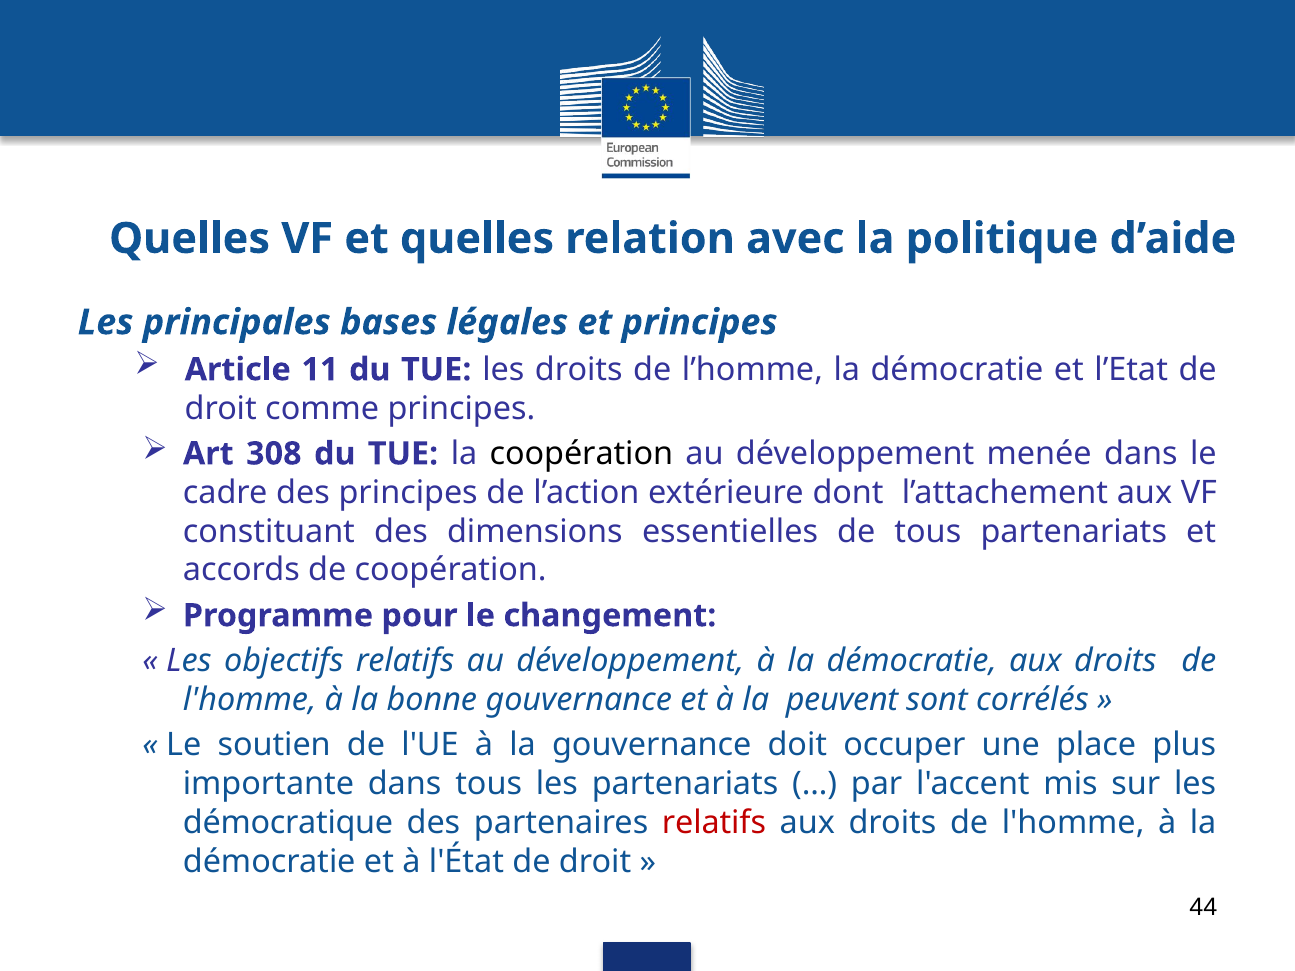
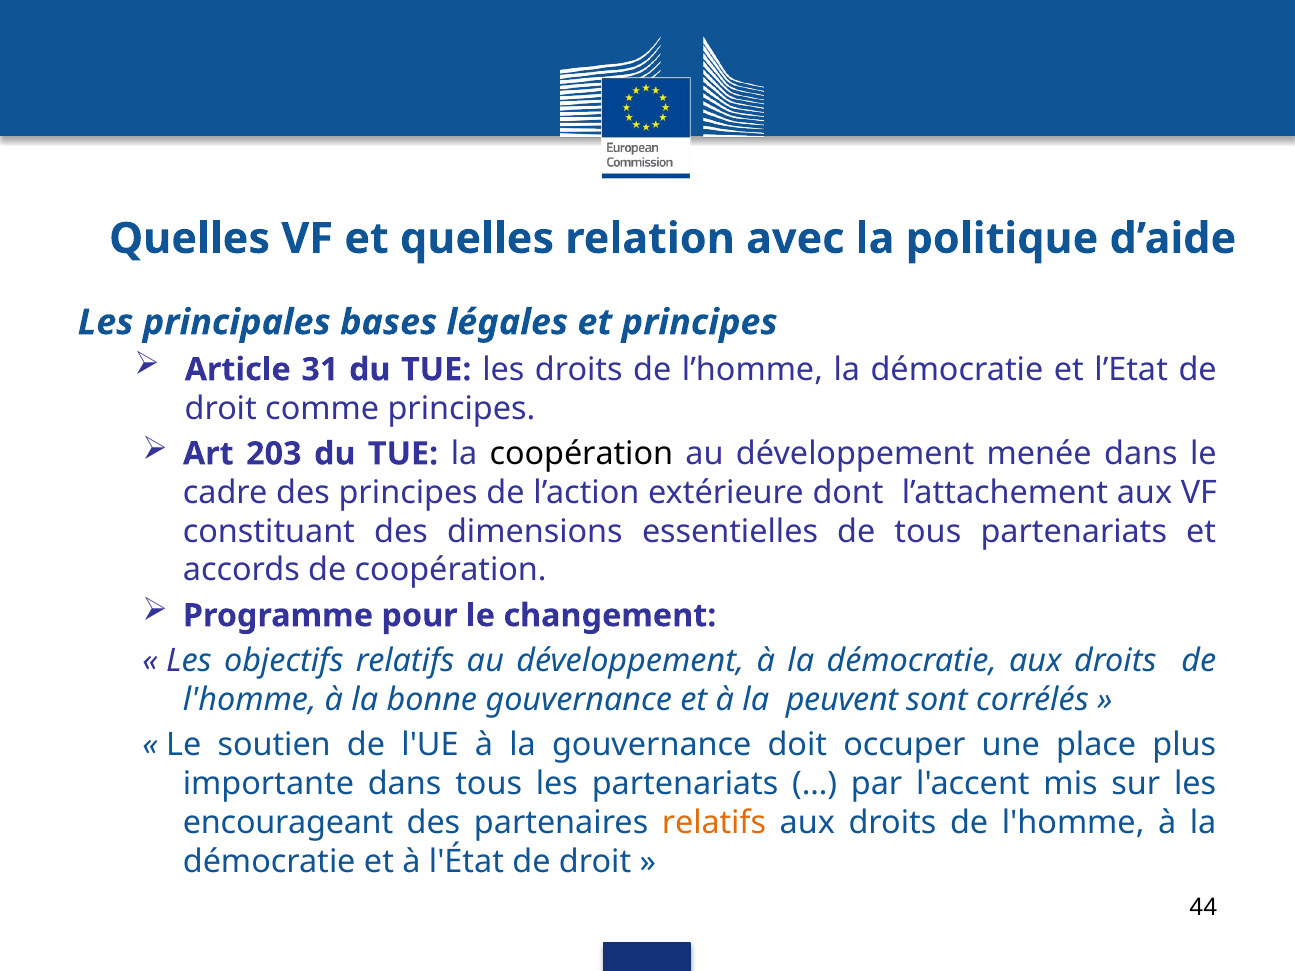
11: 11 -> 31
308: 308 -> 203
démocratique: démocratique -> encourageant
relatifs at (714, 823) colour: red -> orange
